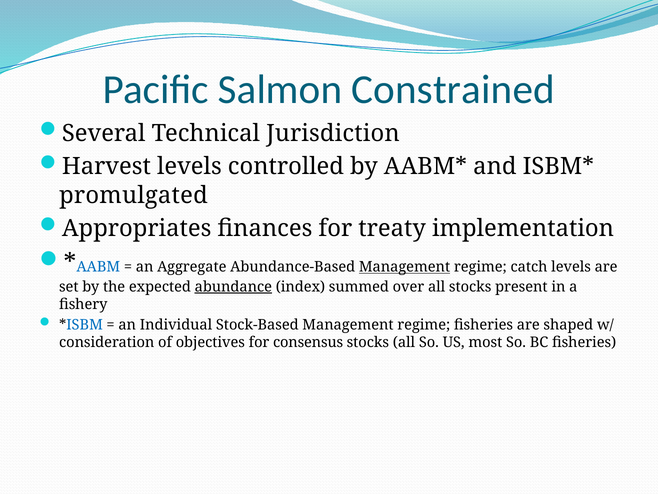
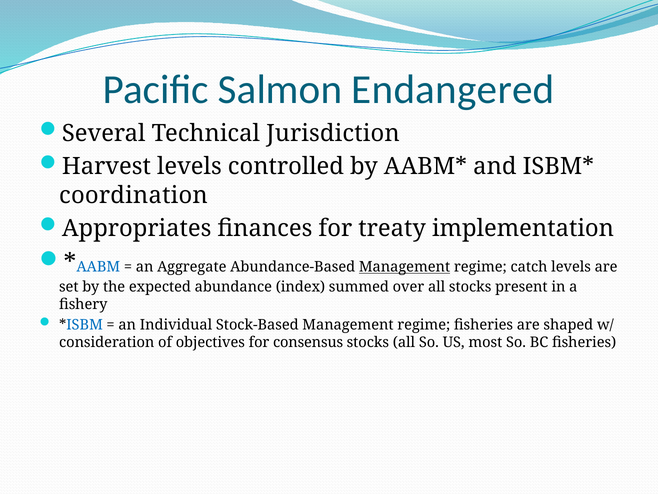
Constrained: Constrained -> Endangered
promulgated: promulgated -> coordination
abundance underline: present -> none
